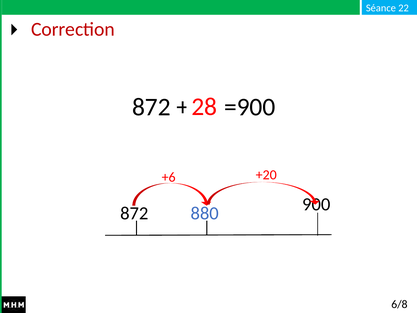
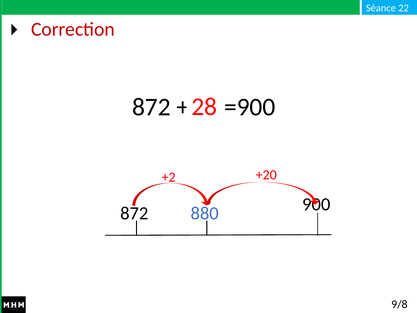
+6: +6 -> +2
6/8: 6/8 -> 9/8
